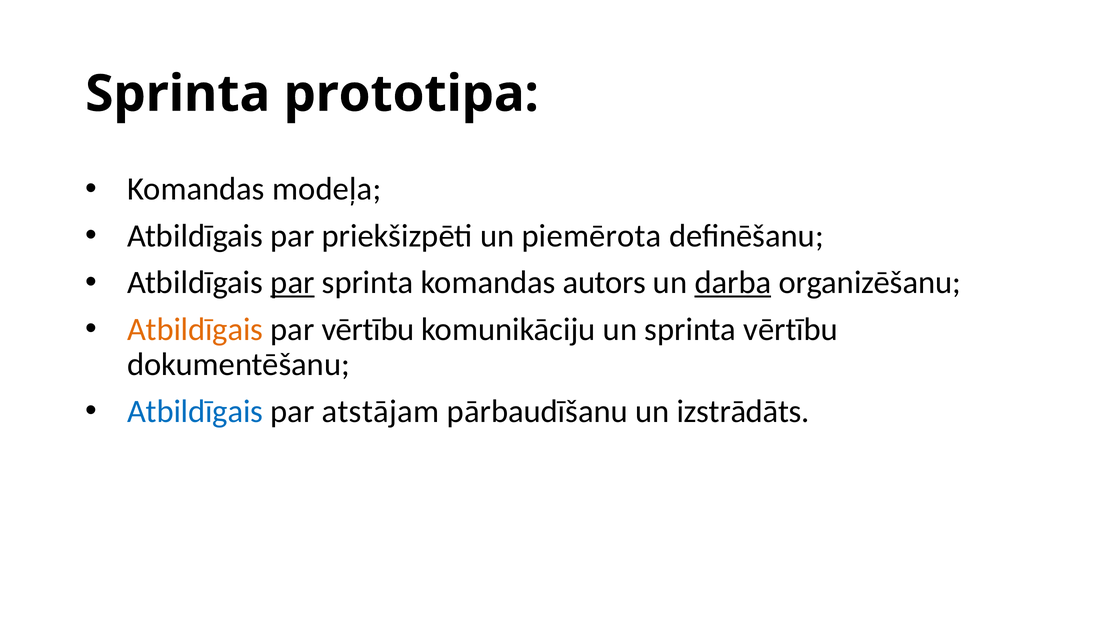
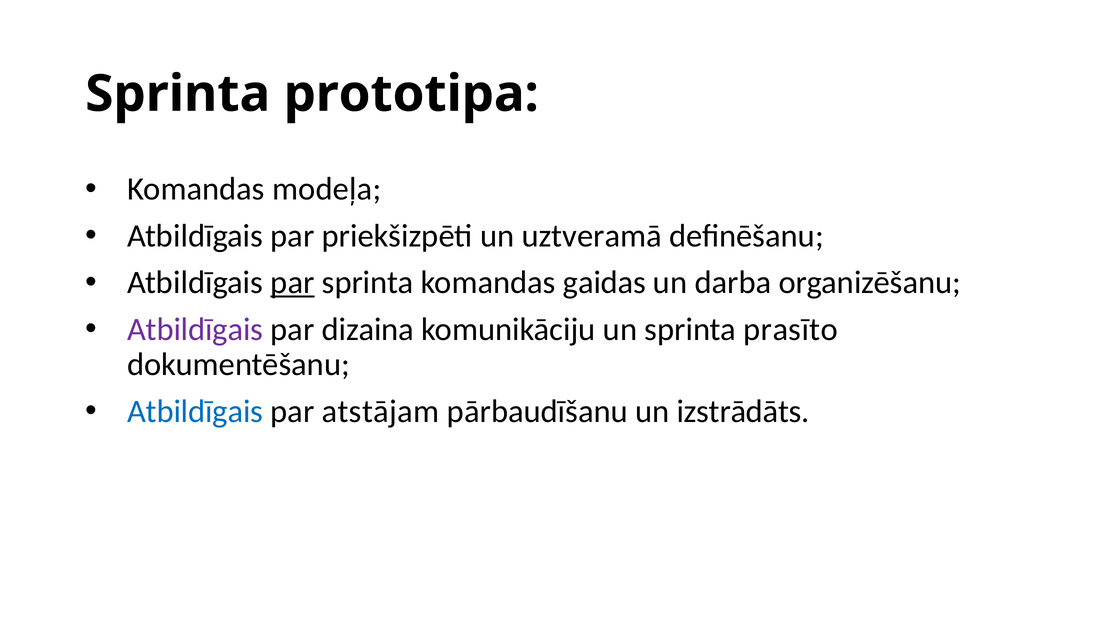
piemērota: piemērota -> uztveramā
autors: autors -> gaidas
darba underline: present -> none
Atbildīgais at (195, 329) colour: orange -> purple
par vērtību: vērtību -> dizaina
sprinta vērtību: vērtību -> prasīto
